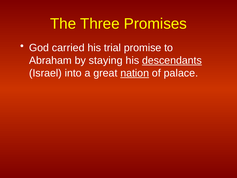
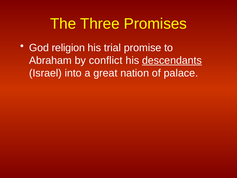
carried: carried -> religion
staying: staying -> conflict
nation underline: present -> none
